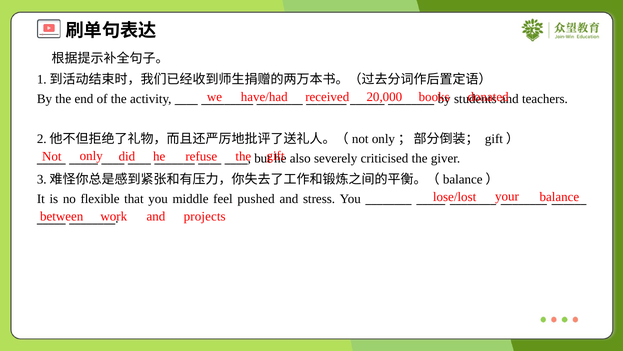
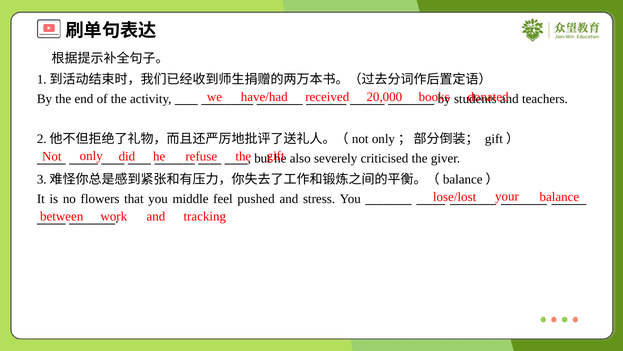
flexible: flexible -> flowers
projects: projects -> tracking
